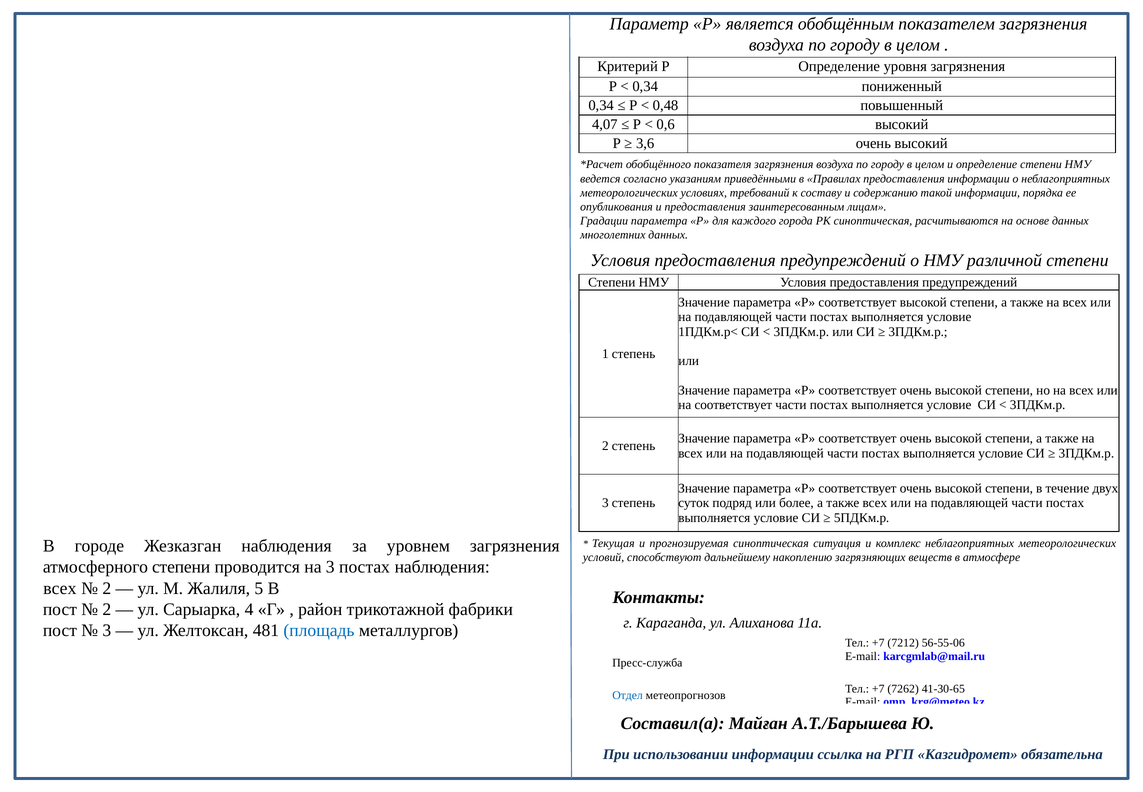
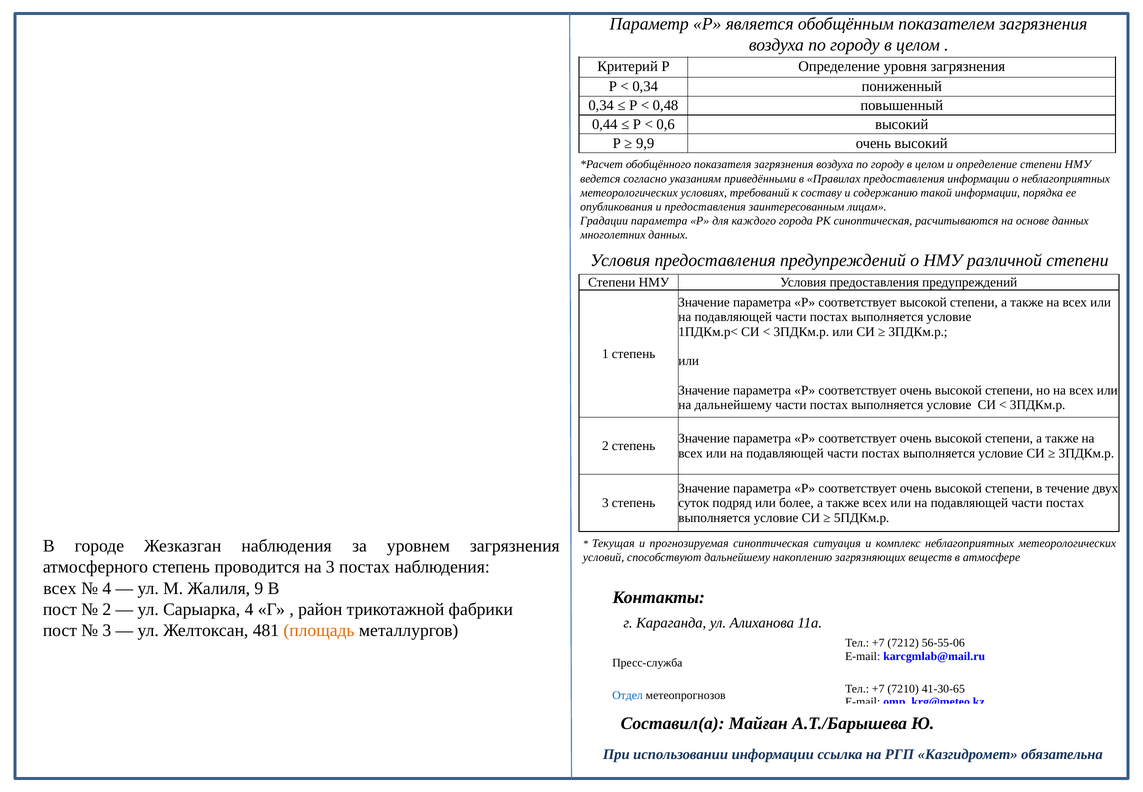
4,07: 4,07 -> 0,44
3,6: 3,6 -> 9,9
на соответствует: соответствует -> дальнейшему
атмосферного степени: степени -> степень
2 at (107, 588): 2 -> 4
5: 5 -> 9
площадь colour: blue -> orange
7262: 7262 -> 7210
